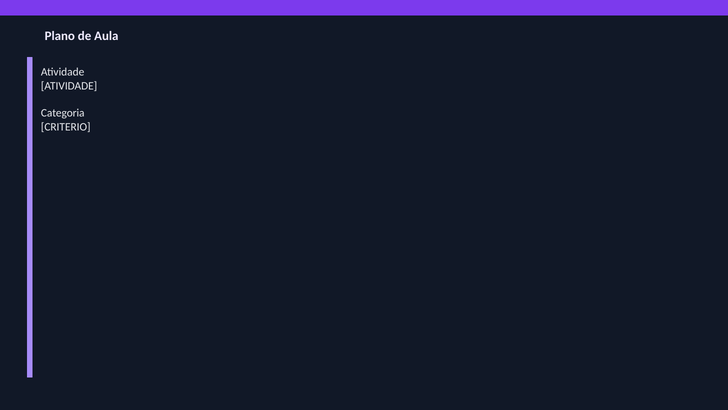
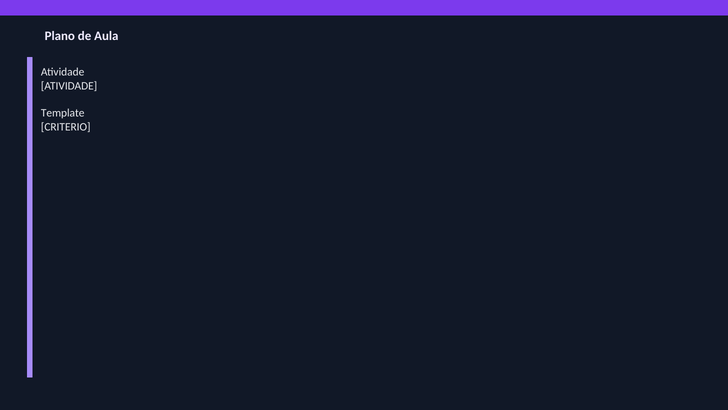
Categoria: Categoria -> Template
